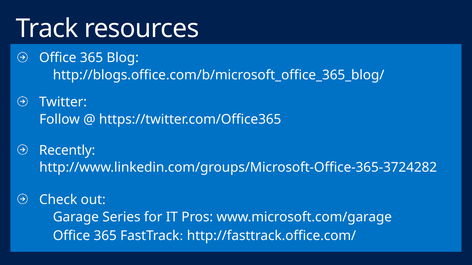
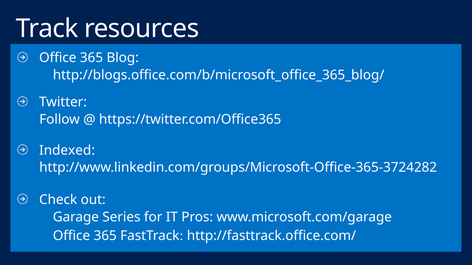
Recently: Recently -> Indexed
